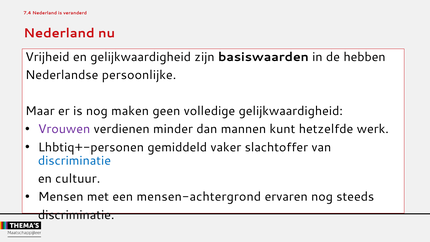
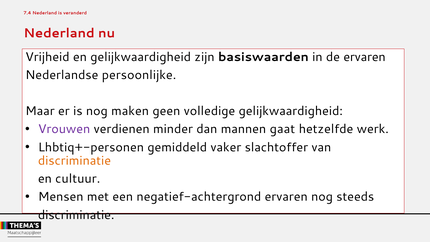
de hebben: hebben -> ervaren
kunt: kunt -> gaat
discriminatie at (74, 161) colour: blue -> orange
mensen-achtergrond: mensen-achtergrond -> negatief-achtergrond
